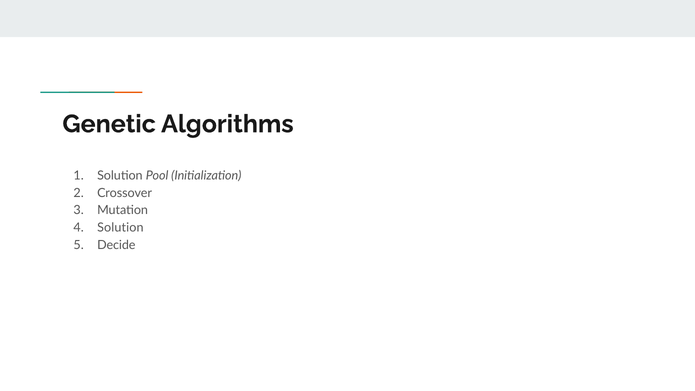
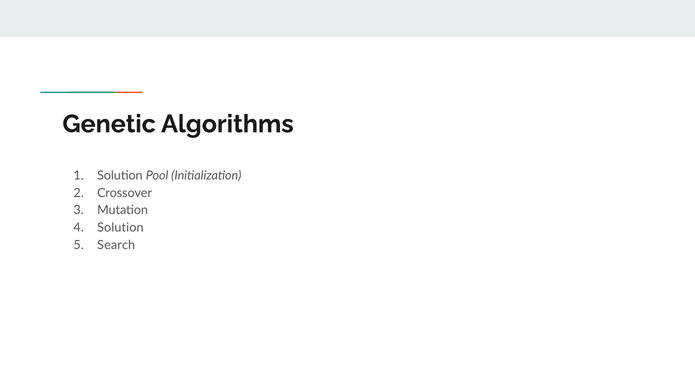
Decide: Decide -> Search
